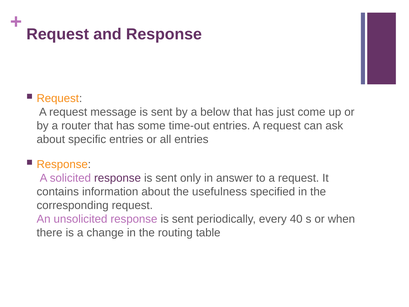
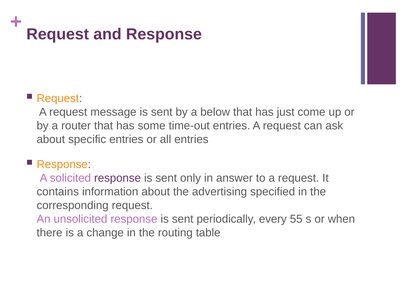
usefulness: usefulness -> advertising
40: 40 -> 55
